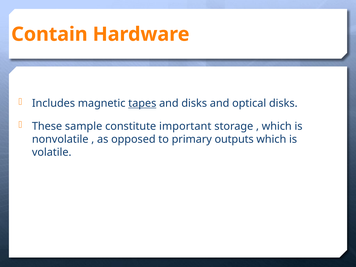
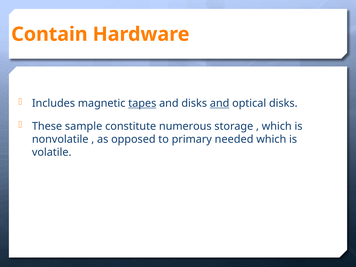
and at (220, 103) underline: none -> present
important: important -> numerous
outputs: outputs -> needed
